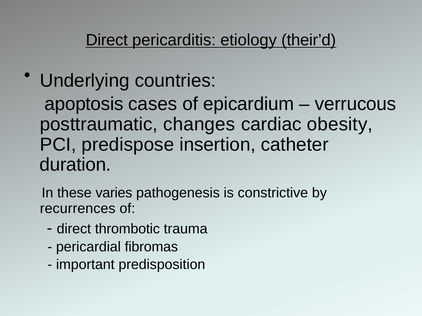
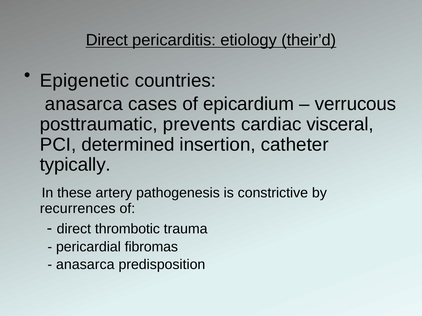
Underlying: Underlying -> Epigenetic
apoptosis at (84, 104): apoptosis -> anasarca
changes: changes -> prevents
obesity: obesity -> visceral
predispose: predispose -> determined
duration: duration -> typically
varies: varies -> artery
important at (85, 265): important -> anasarca
